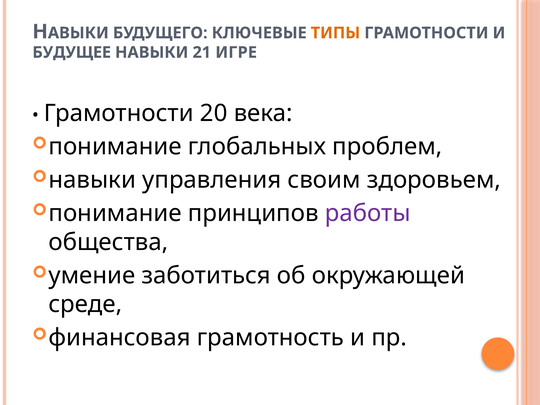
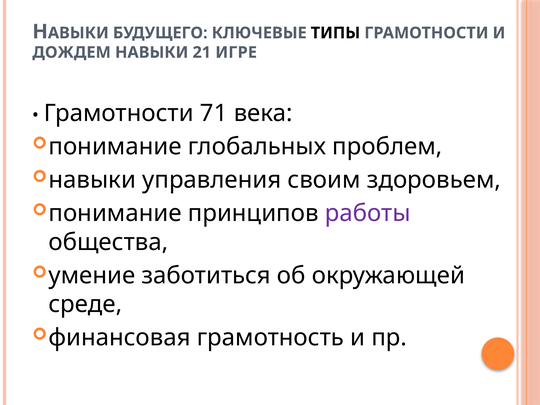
ТИПЫ colour: orange -> black
БУДУЩЕЕ: БУДУЩЕЕ -> ДОЖДЕМ
20: 20 -> 71
